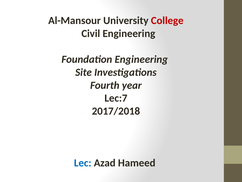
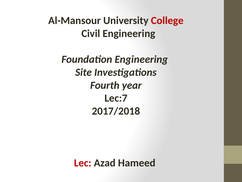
Lec colour: blue -> red
